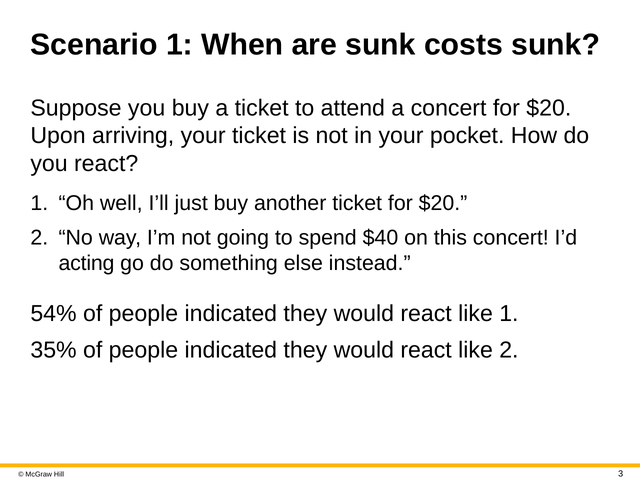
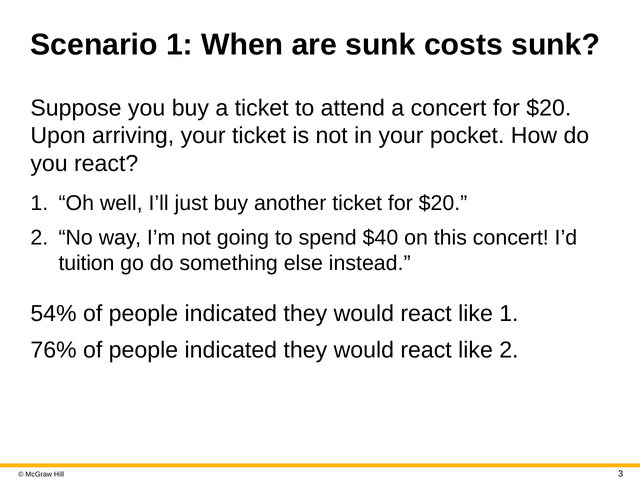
acting: acting -> tuition
35%: 35% -> 76%
